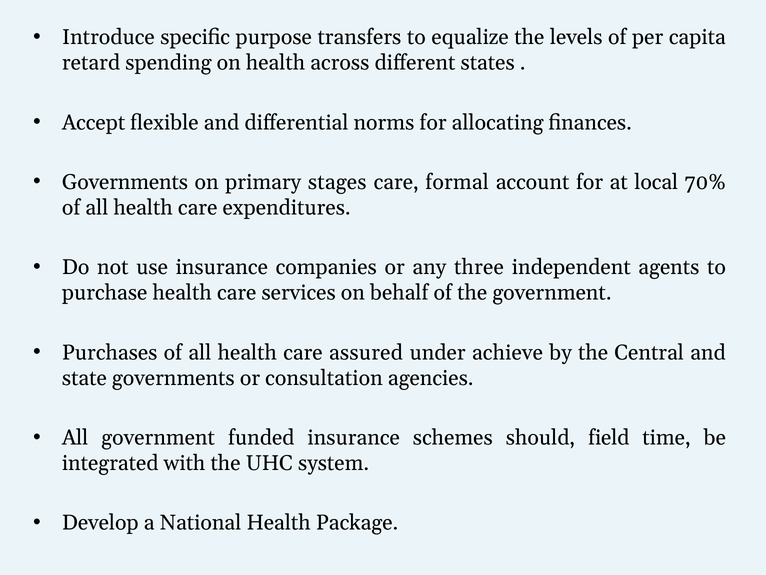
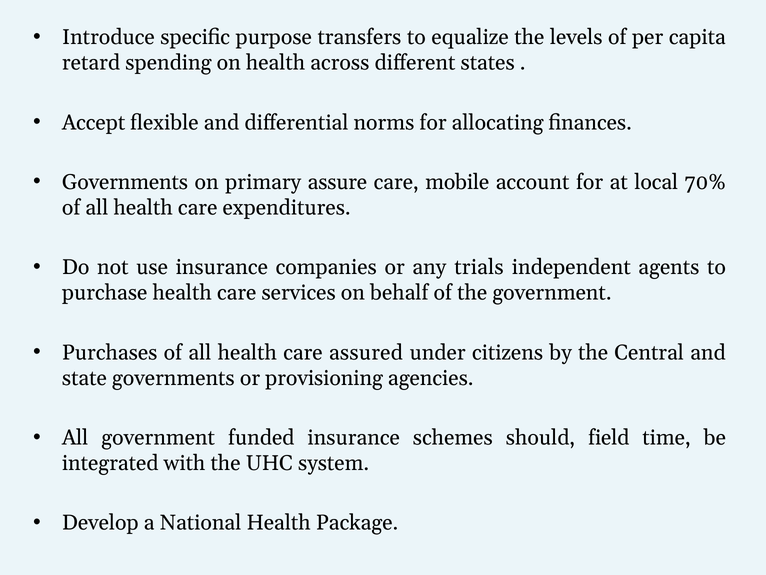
stages: stages -> assure
formal: formal -> mobile
three: three -> trials
achieve: achieve -> citizens
consultation: consultation -> provisioning
